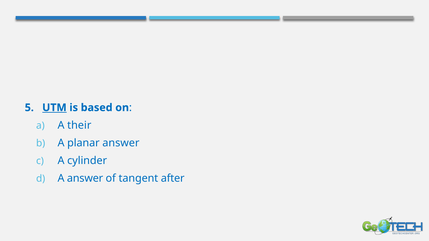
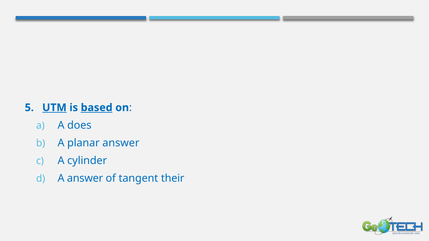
based underline: none -> present
their: their -> does
after: after -> their
